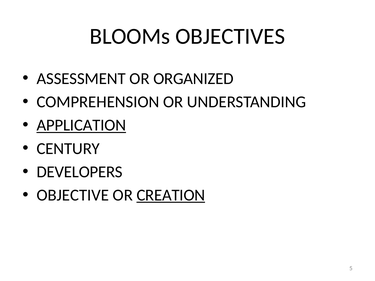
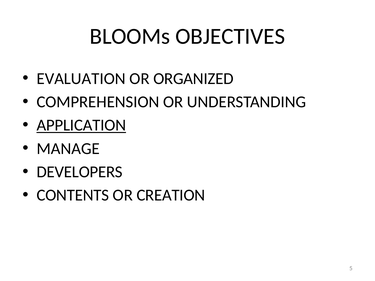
ASSESSMENT: ASSESSMENT -> EVALUATION
CENTURY: CENTURY -> MANAGE
OBJECTIVE: OBJECTIVE -> CONTENTS
CREATION underline: present -> none
